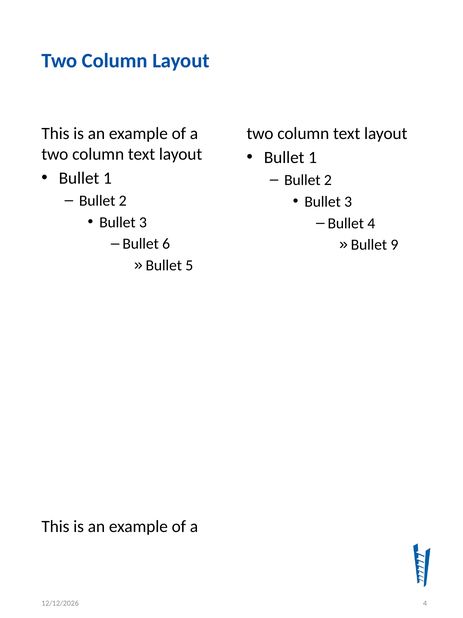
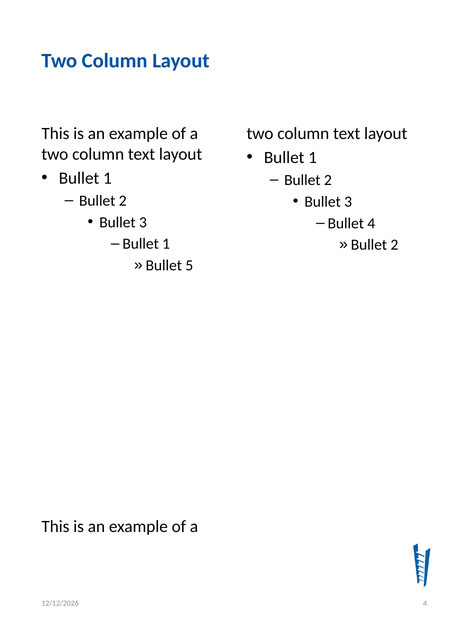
6 at (166, 244): 6 -> 1
9 at (394, 245): 9 -> 2
